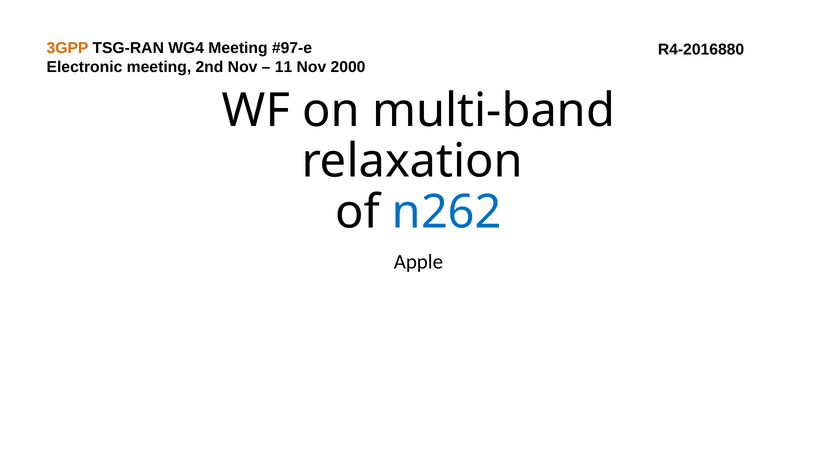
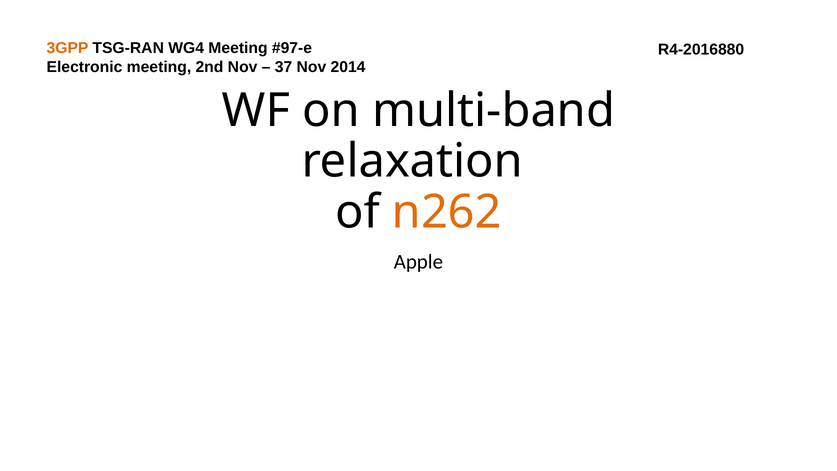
11: 11 -> 37
2000: 2000 -> 2014
n262 colour: blue -> orange
